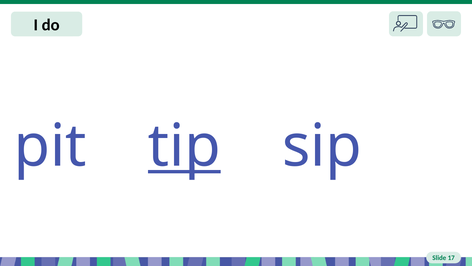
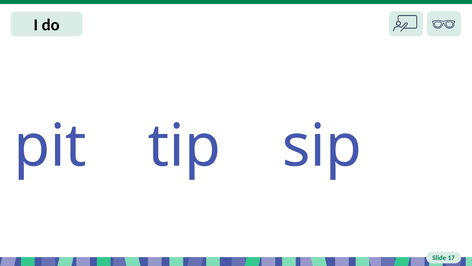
tip underline: present -> none
